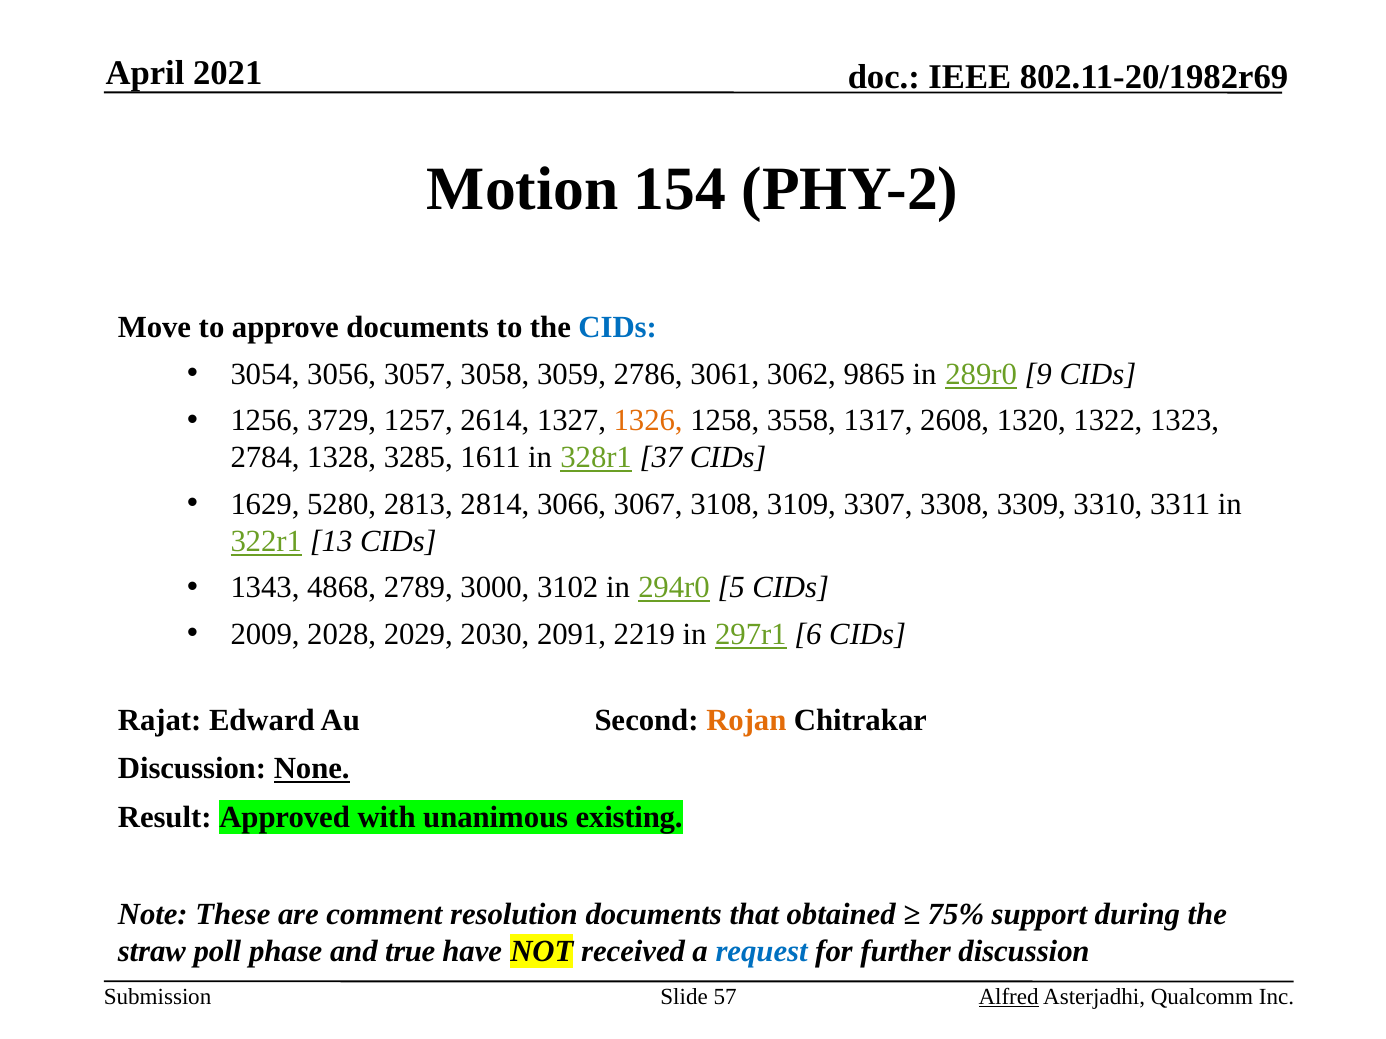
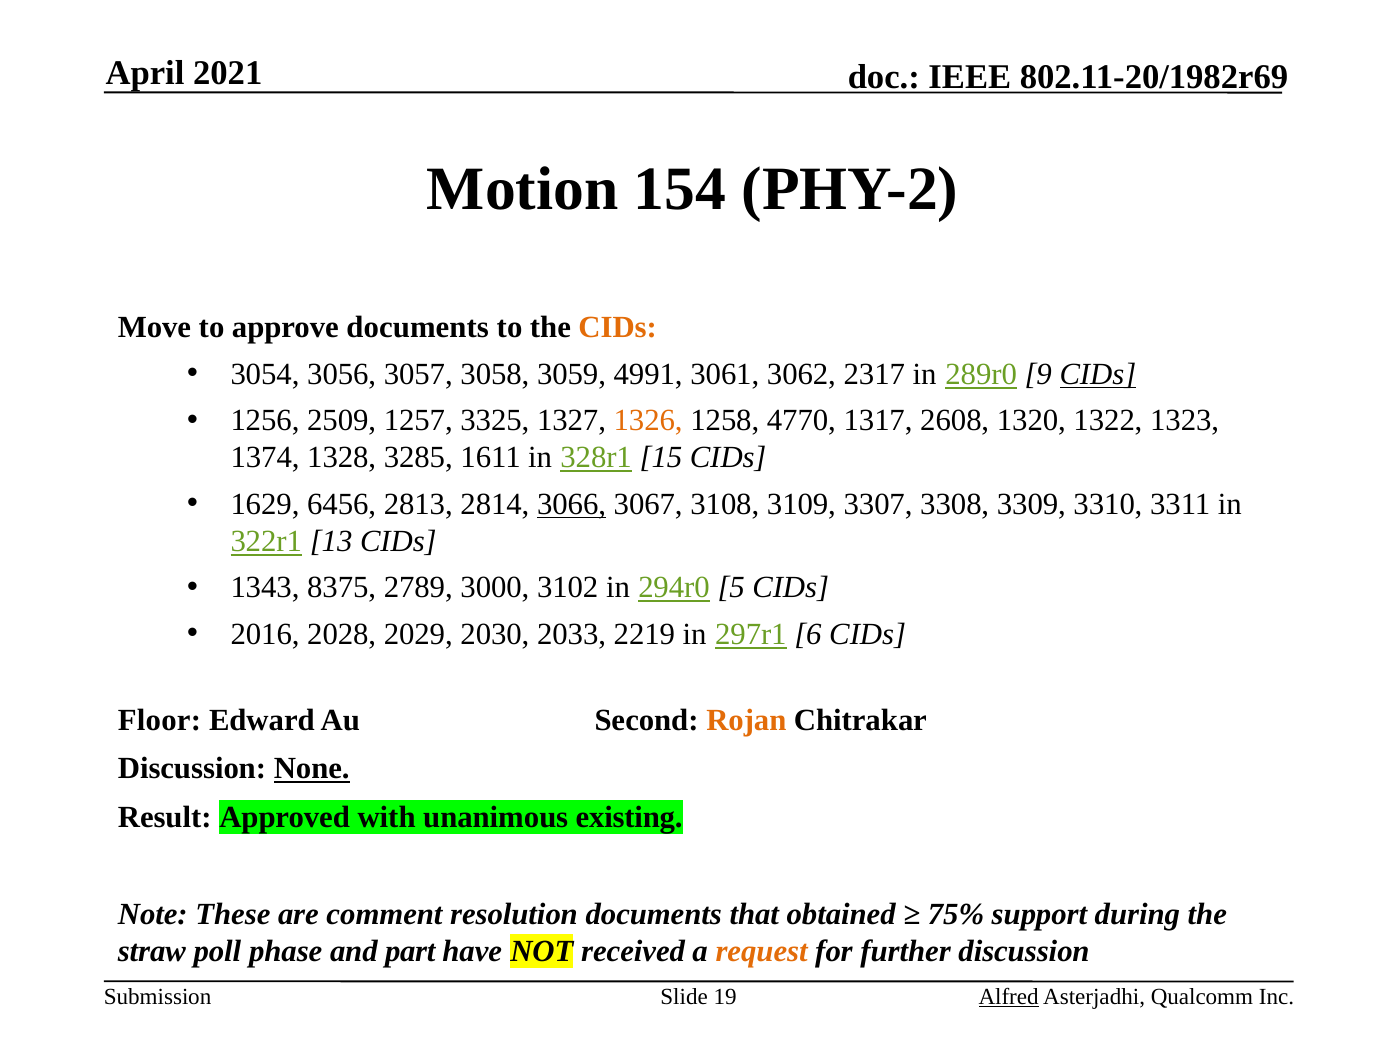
CIDs at (618, 328) colour: blue -> orange
2786: 2786 -> 4991
9865: 9865 -> 2317
CIDs at (1098, 374) underline: none -> present
3729: 3729 -> 2509
2614: 2614 -> 3325
3558: 3558 -> 4770
2784: 2784 -> 1374
37: 37 -> 15
5280: 5280 -> 6456
3066 underline: none -> present
4868: 4868 -> 8375
2009: 2009 -> 2016
2091: 2091 -> 2033
Rajat: Rajat -> Floor
true: true -> part
request colour: blue -> orange
57: 57 -> 19
